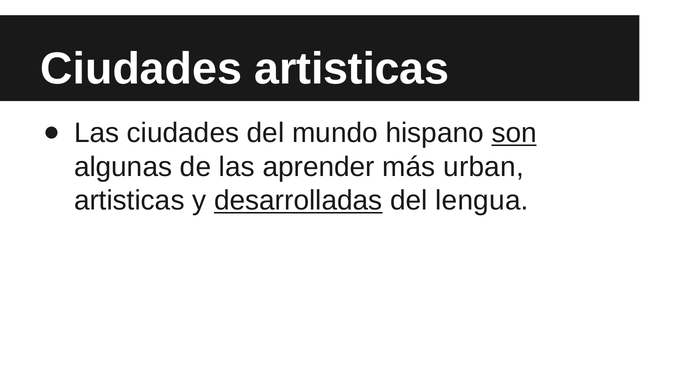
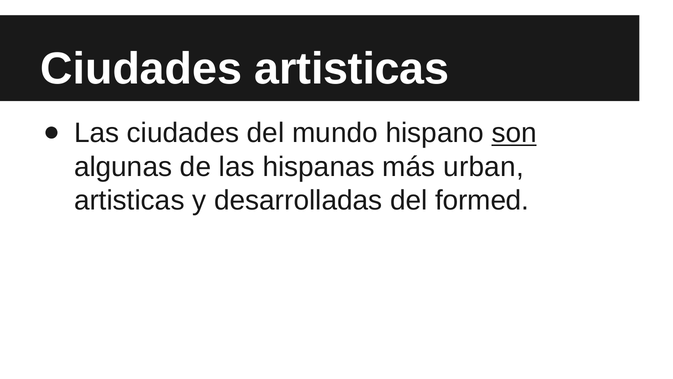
aprender: aprender -> hispanas
desarrolladas underline: present -> none
lengua: lengua -> formed
